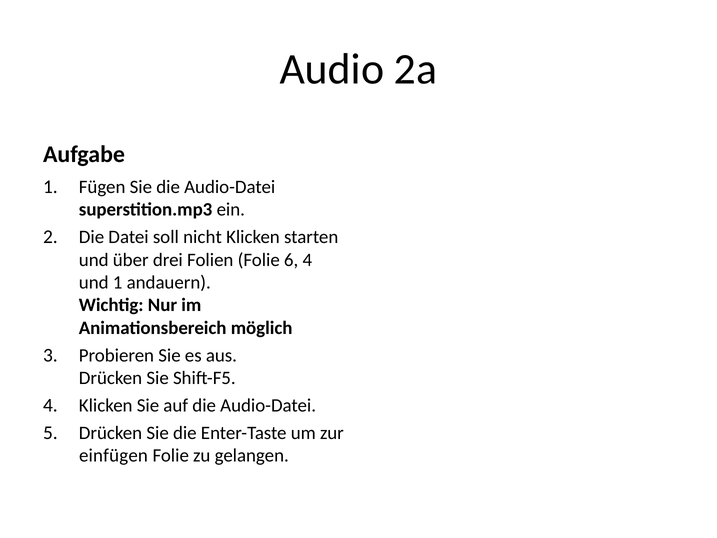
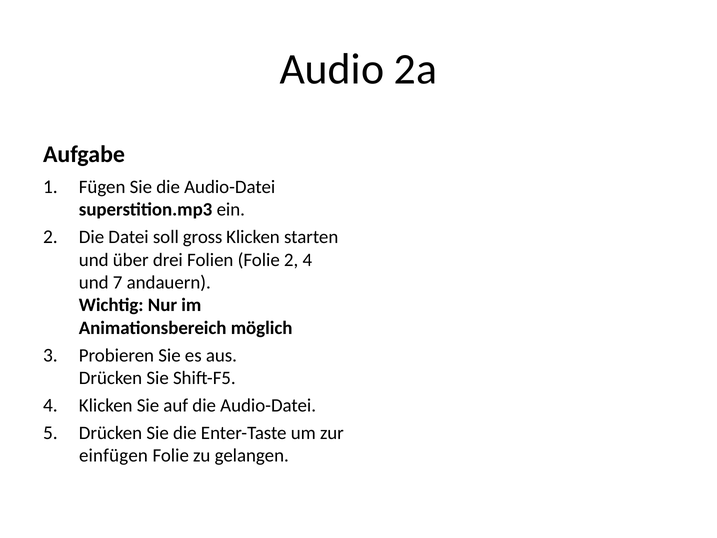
nicht: nicht -> gross
Folie 6: 6 -> 2
und 1: 1 -> 7
